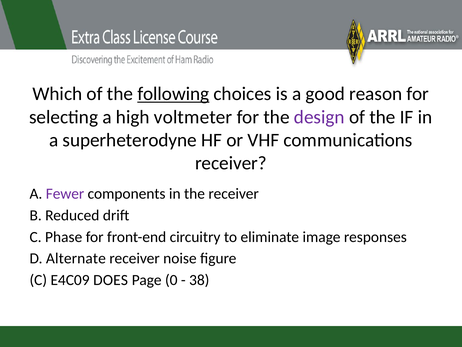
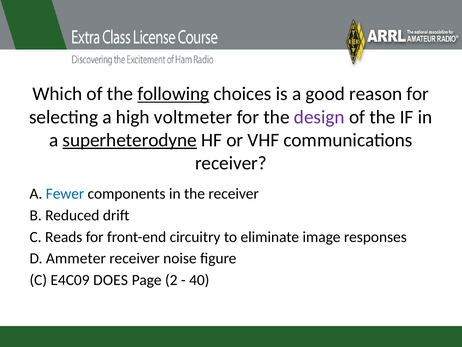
superheterodyne underline: none -> present
Fewer colour: purple -> blue
Phase: Phase -> Reads
Alternate: Alternate -> Ammeter
0: 0 -> 2
38: 38 -> 40
